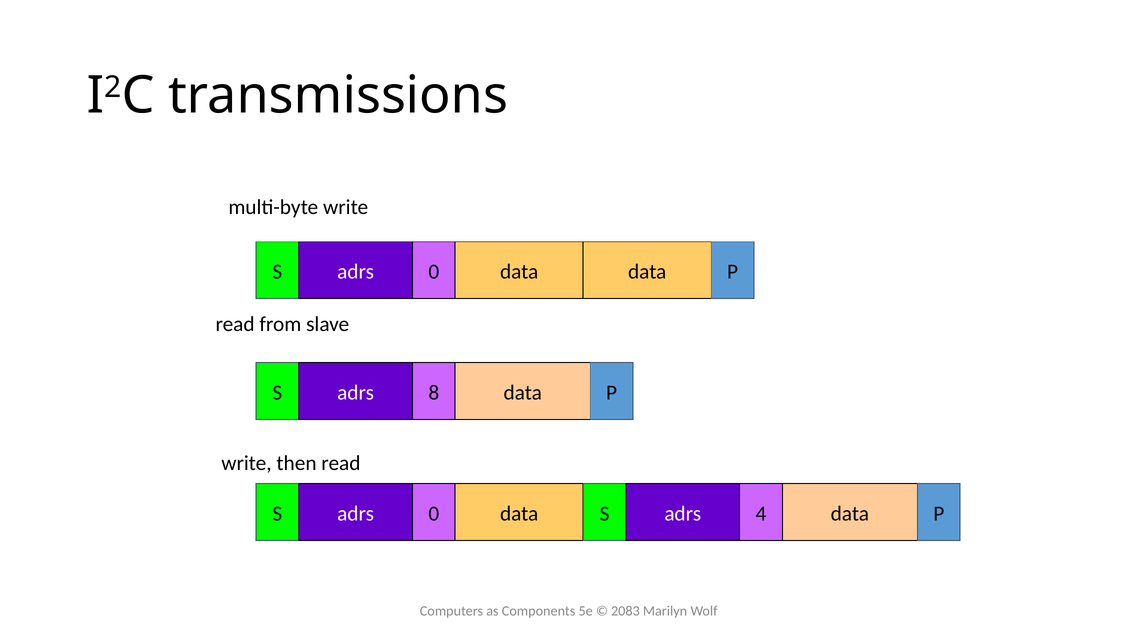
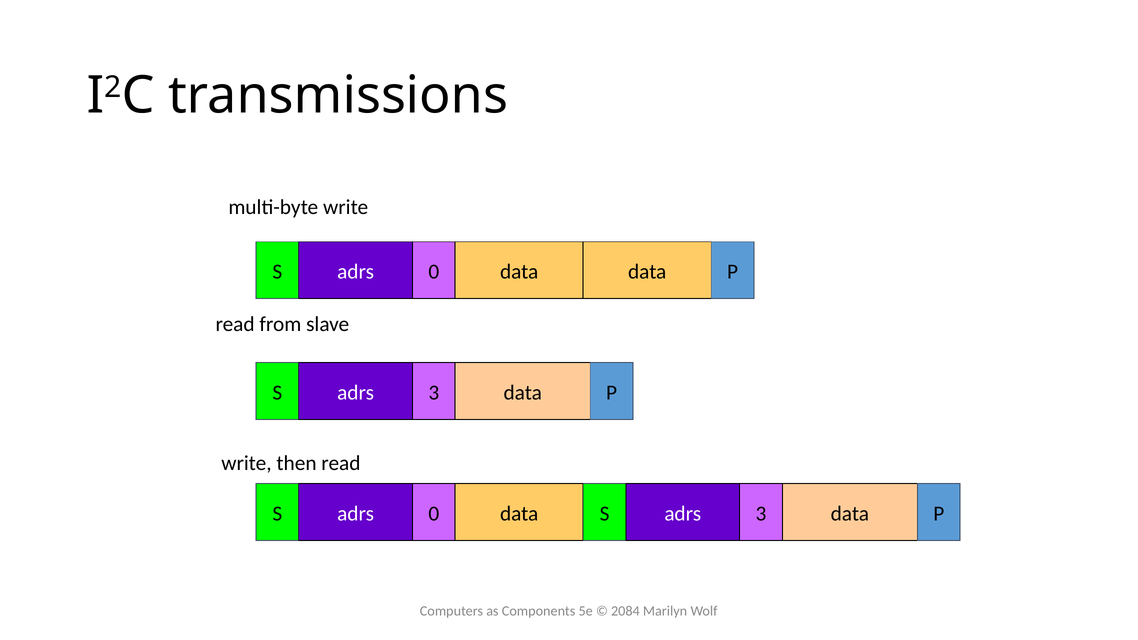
8 at (434, 393): 8 -> 3
data S adrs 4: 4 -> 3
2083: 2083 -> 2084
